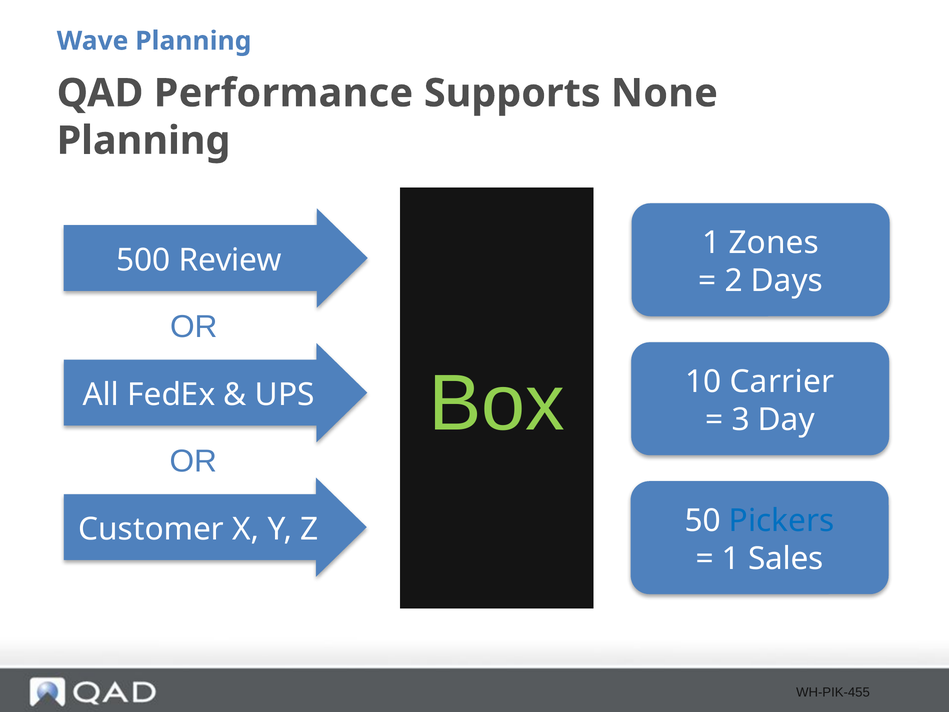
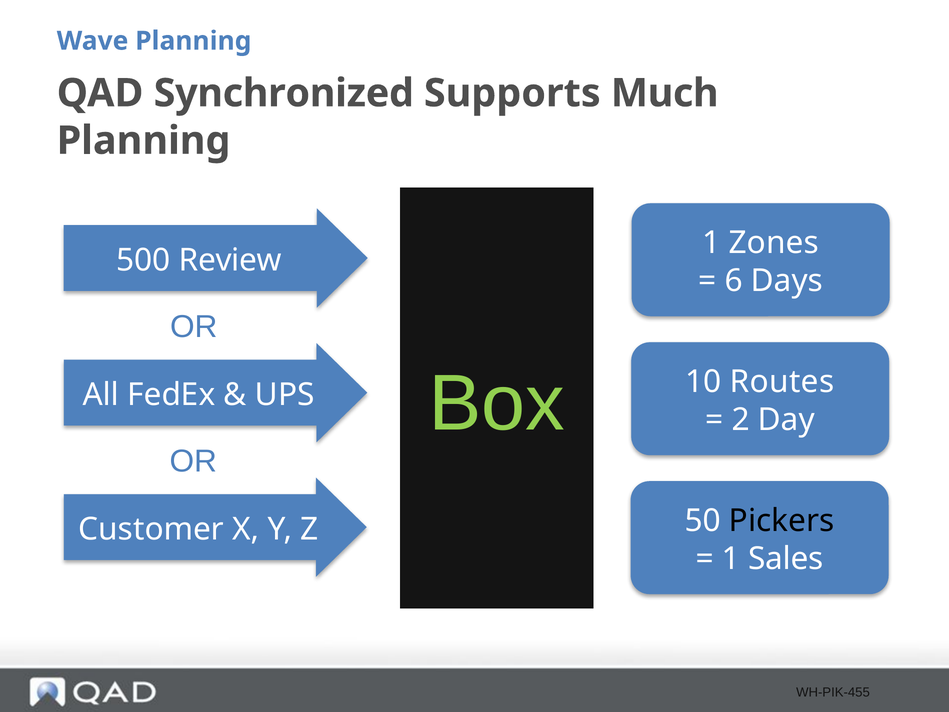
Performance: Performance -> Synchronized
None: None -> Much
2: 2 -> 6
Carrier: Carrier -> Routes
3: 3 -> 2
Pickers colour: blue -> black
